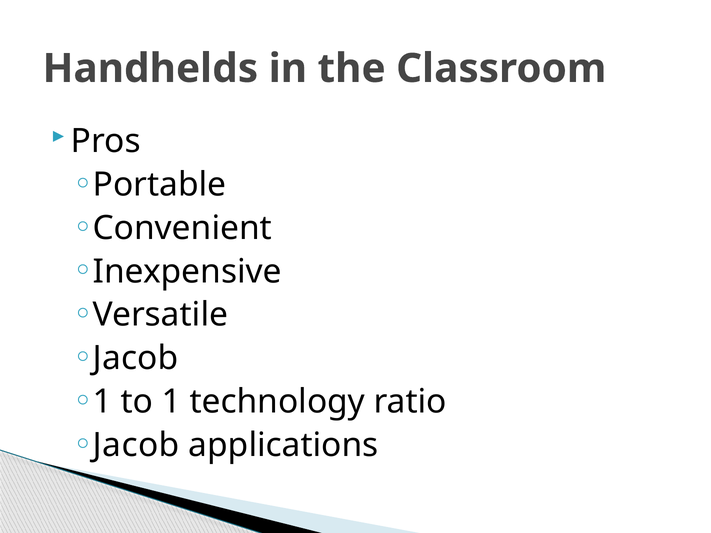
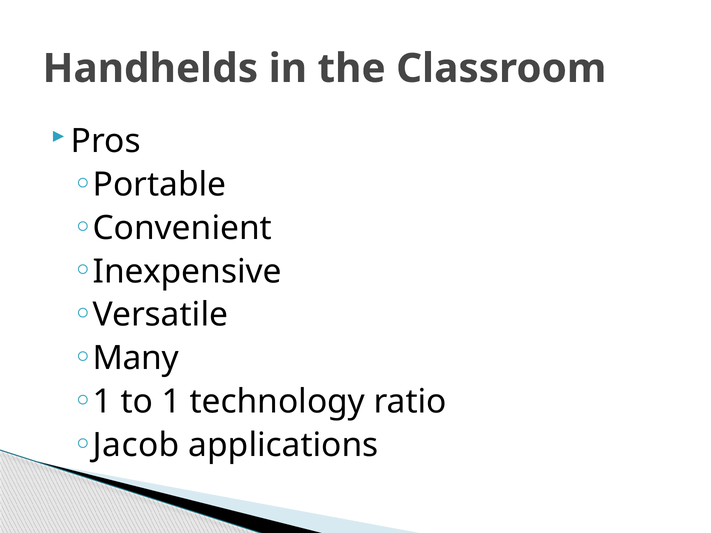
Jacob at (136, 359): Jacob -> Many
